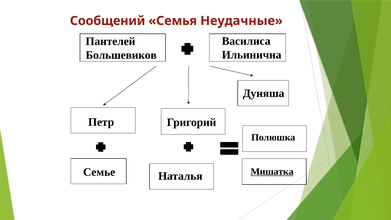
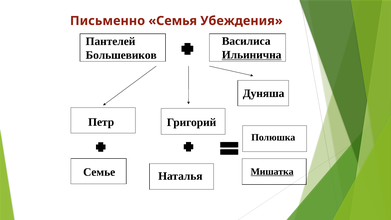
Сообщений: Сообщений -> Письменно
Неудачные: Неудачные -> Убеждения
Ильинична underline: none -> present
